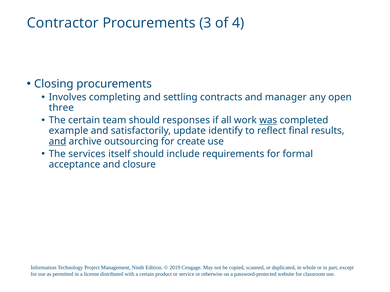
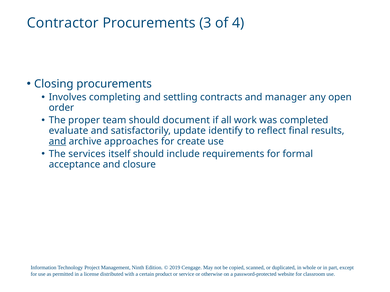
three: three -> order
The certain: certain -> proper
responses: responses -> document
was underline: present -> none
example: example -> evaluate
outsourcing: outsourcing -> approaches
